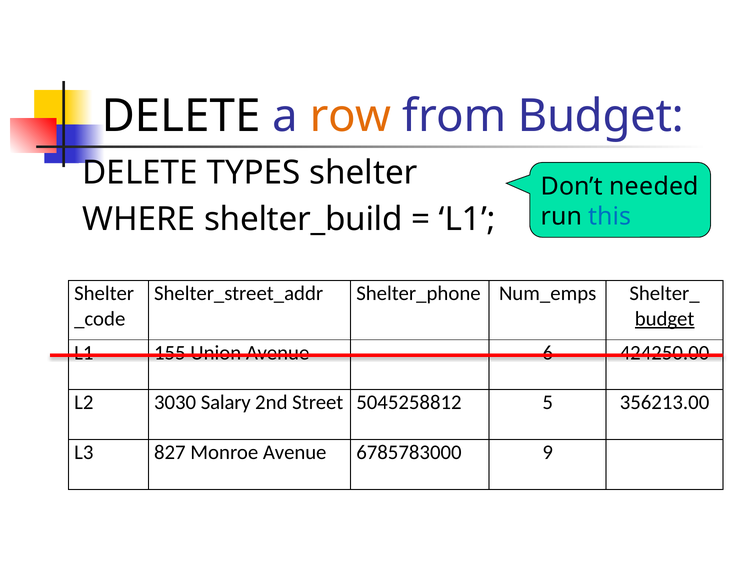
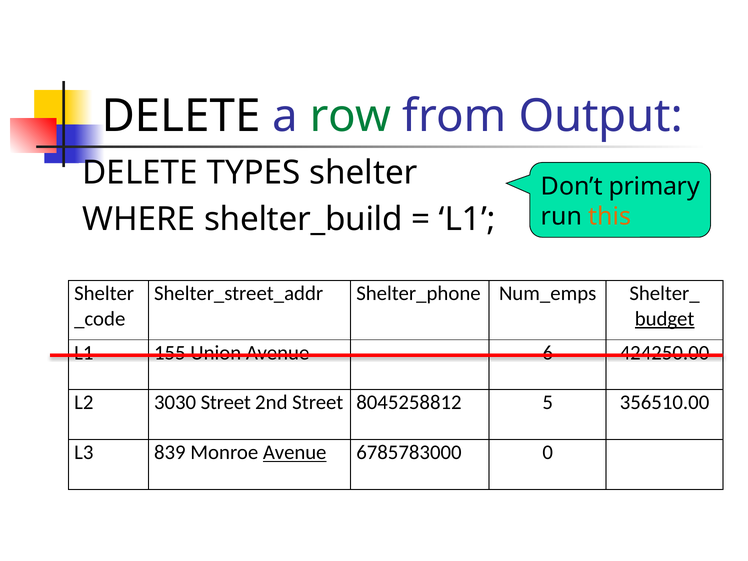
row colour: orange -> green
from Budget: Budget -> Output
needed: needed -> primary
this colour: blue -> orange
3030 Salary: Salary -> Street
5045258812: 5045258812 -> 8045258812
356213.00: 356213.00 -> 356510.00
827: 827 -> 839
Avenue at (295, 452) underline: none -> present
9: 9 -> 0
